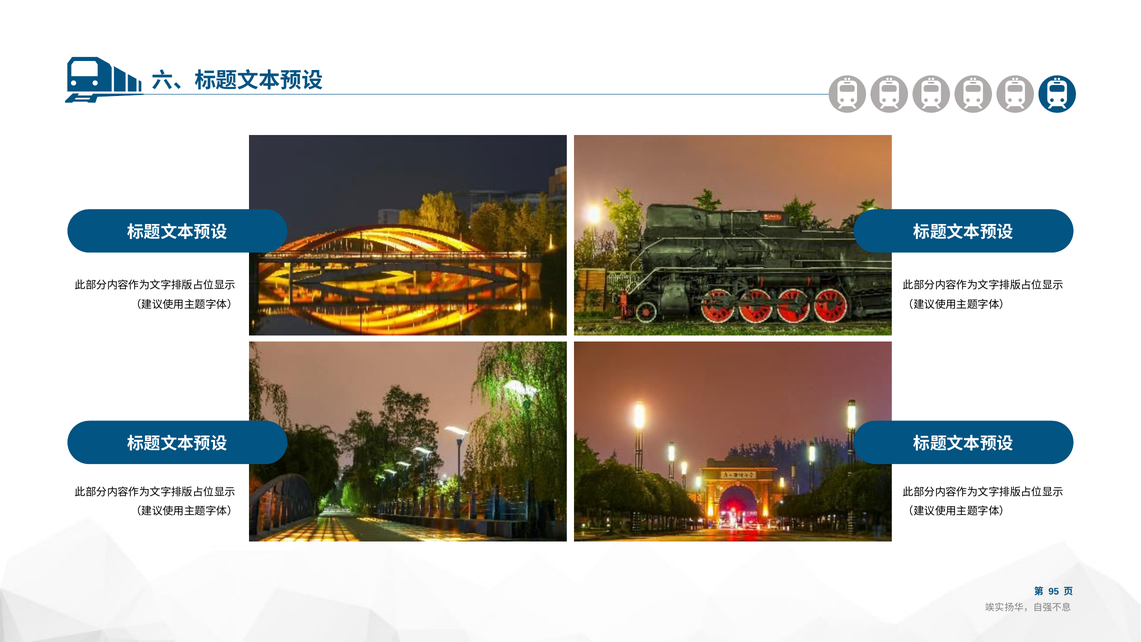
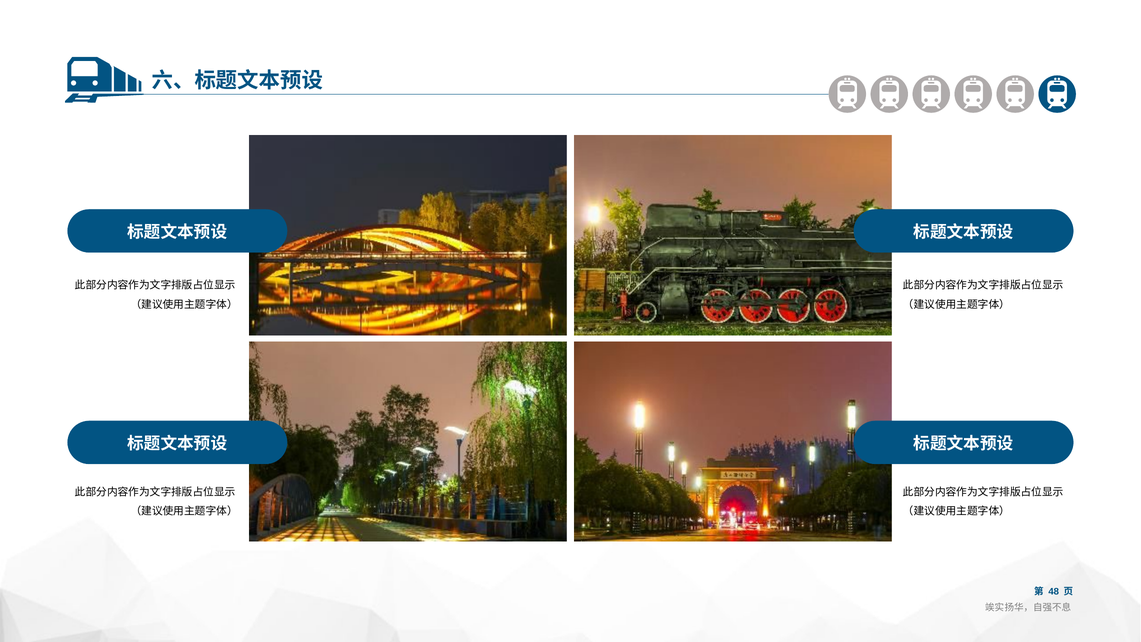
95: 95 -> 48
